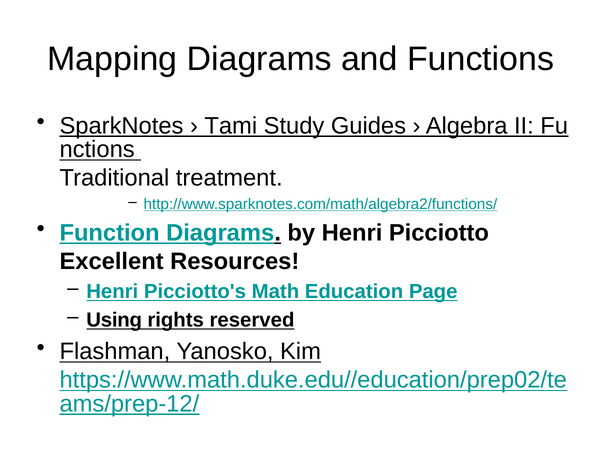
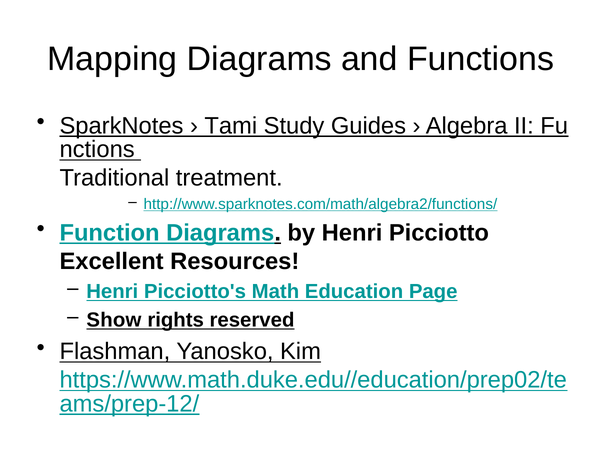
Using: Using -> Show
